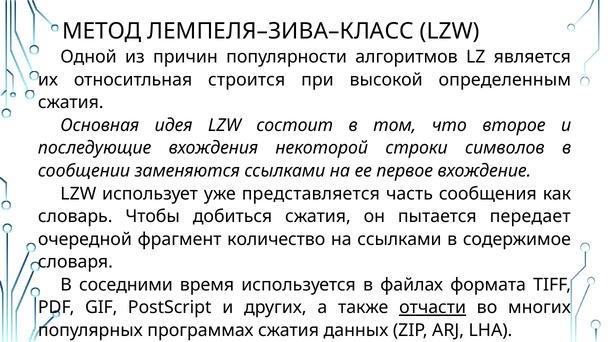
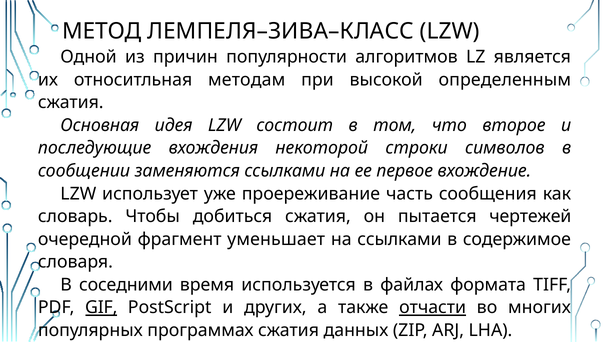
строится: строится -> методам
пpедставляется: пpедставляется -> проереживание
передает: передает -> чертежей
количество: количество -> уменьшает
GIF underline: none -> present
